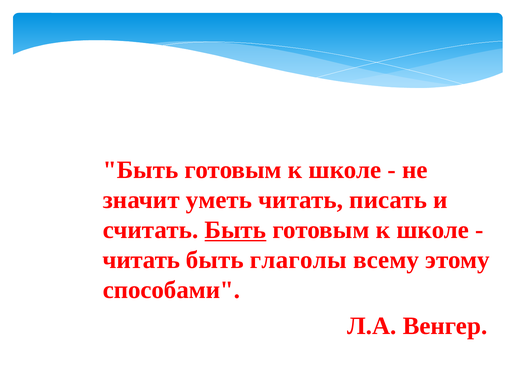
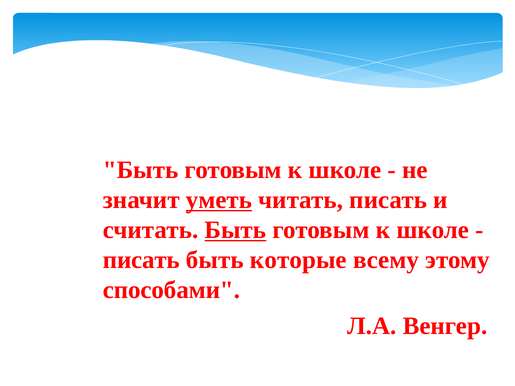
уметь underline: none -> present
читать at (141, 260): читать -> писать
глаголы: глаголы -> которые
